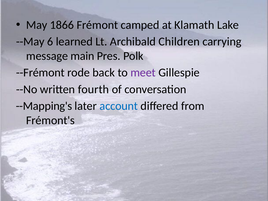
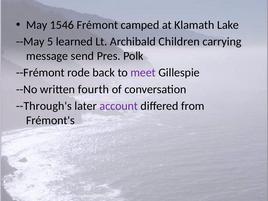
1866: 1866 -> 1546
6: 6 -> 5
main: main -> send
--Mapping's: --Mapping's -> --Through's
account colour: blue -> purple
